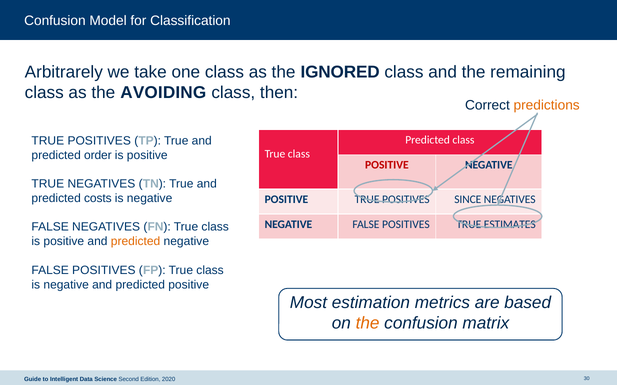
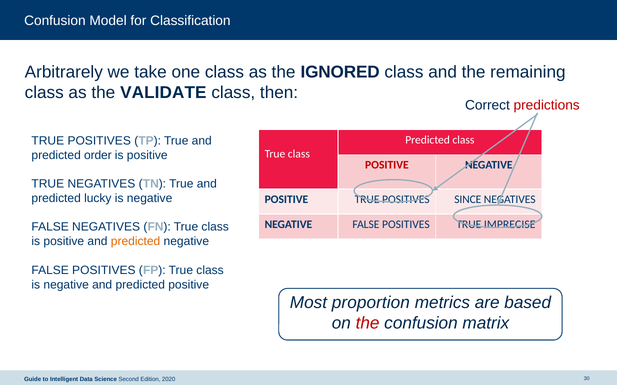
AVOIDING: AVOIDING -> VALIDATE
predictions colour: orange -> red
costs: costs -> lucky
ESTIMATES: ESTIMATES -> IMPRECISE
estimation: estimation -> proportion
the at (368, 323) colour: orange -> red
